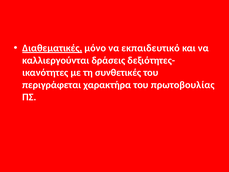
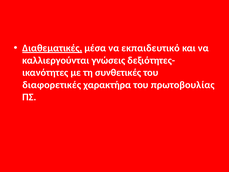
μόνο: μόνο -> μέσα
δράσεις: δράσεις -> γνώσεις
περιγράφεται: περιγράφεται -> διαφορετικές
